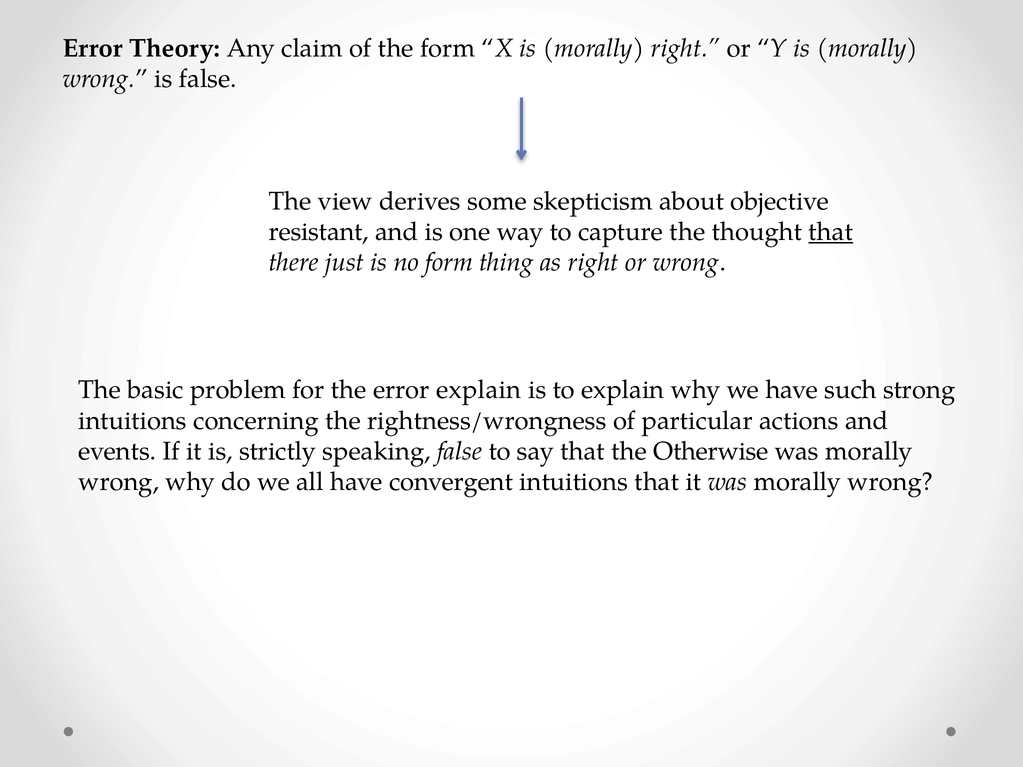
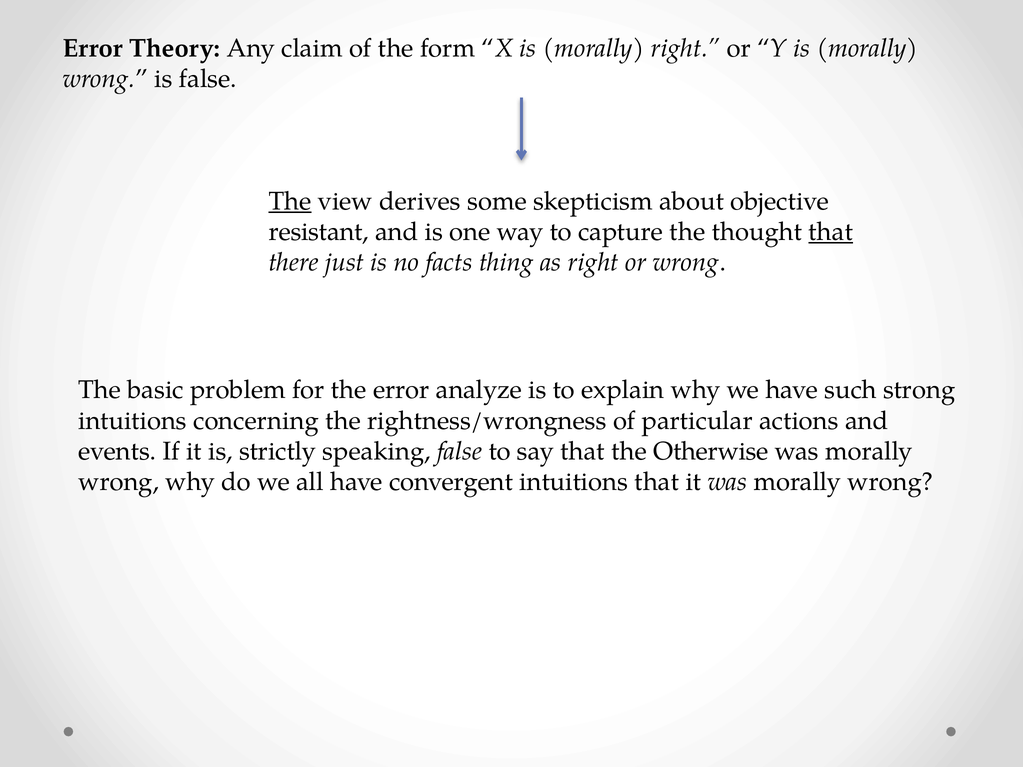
The at (290, 201) underline: none -> present
no form: form -> facts
error explain: explain -> analyze
